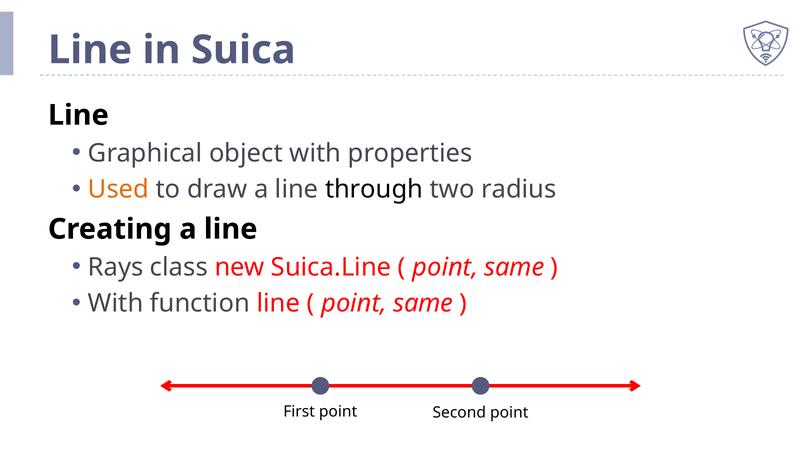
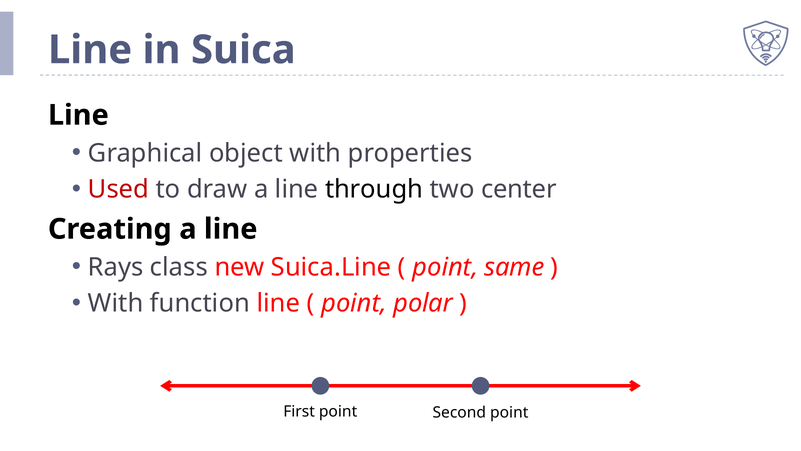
Used colour: orange -> red
radius: radius -> center
same at (423, 303): same -> polar
